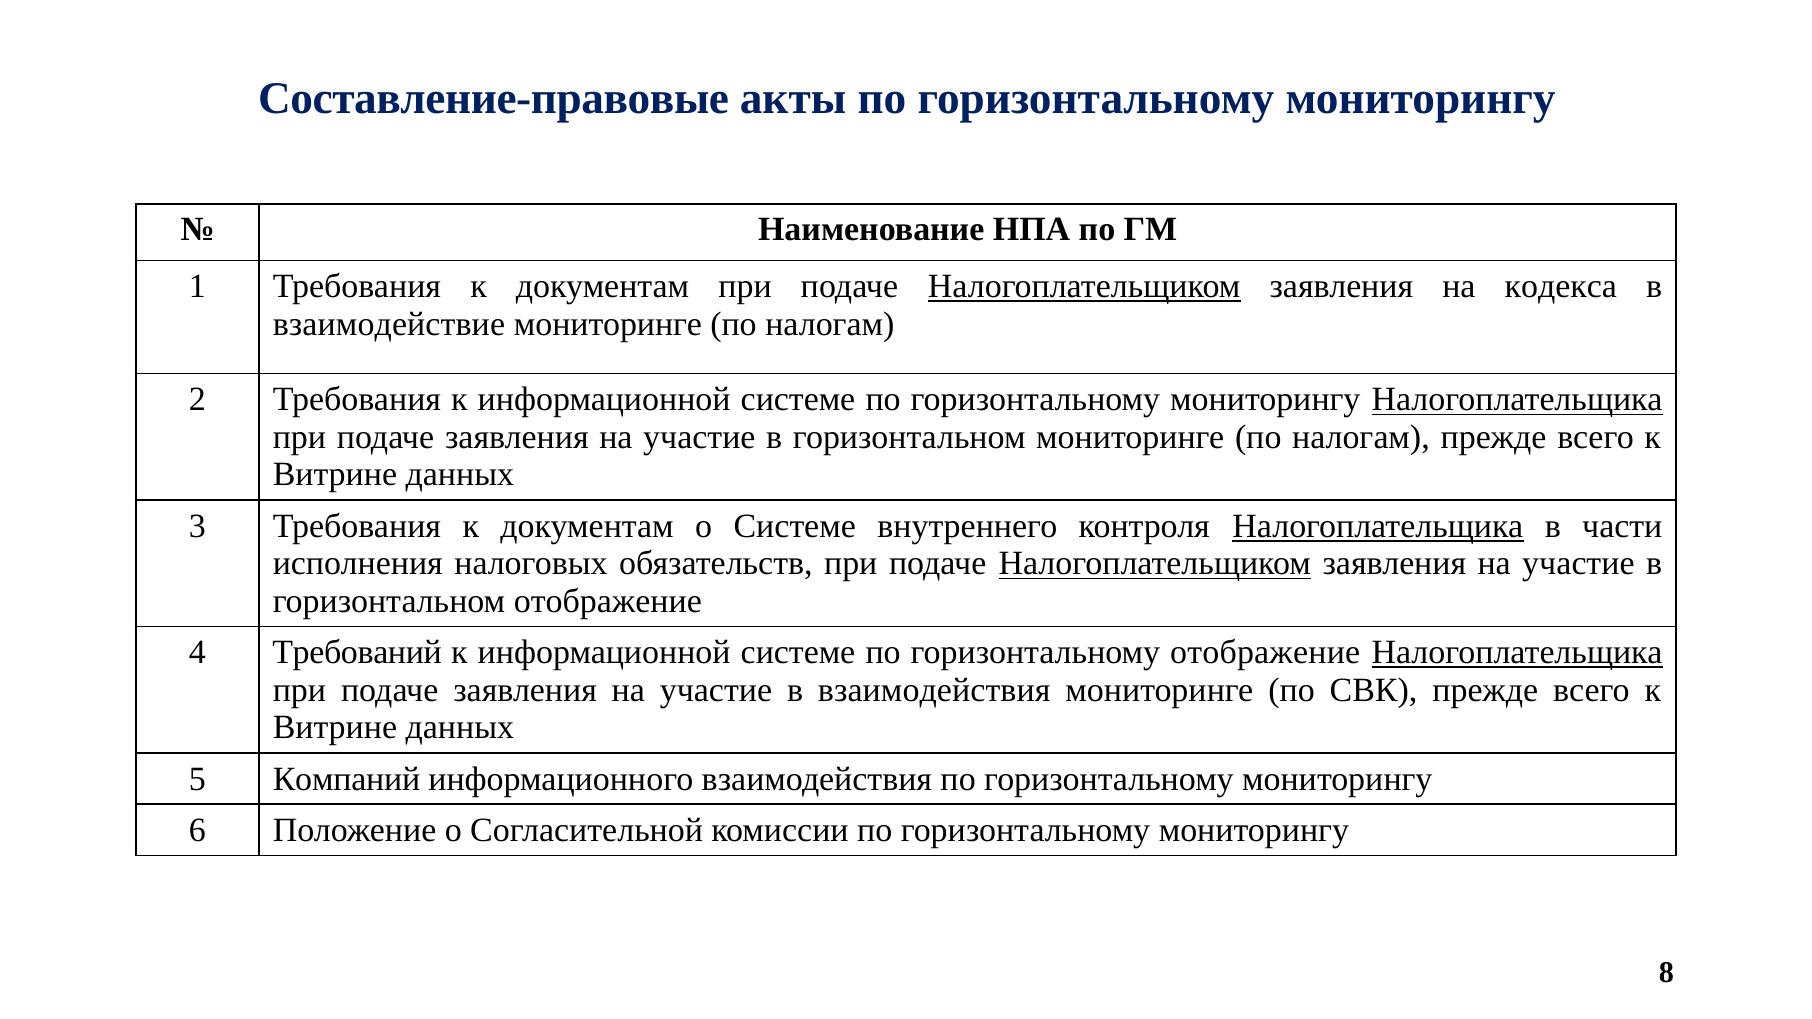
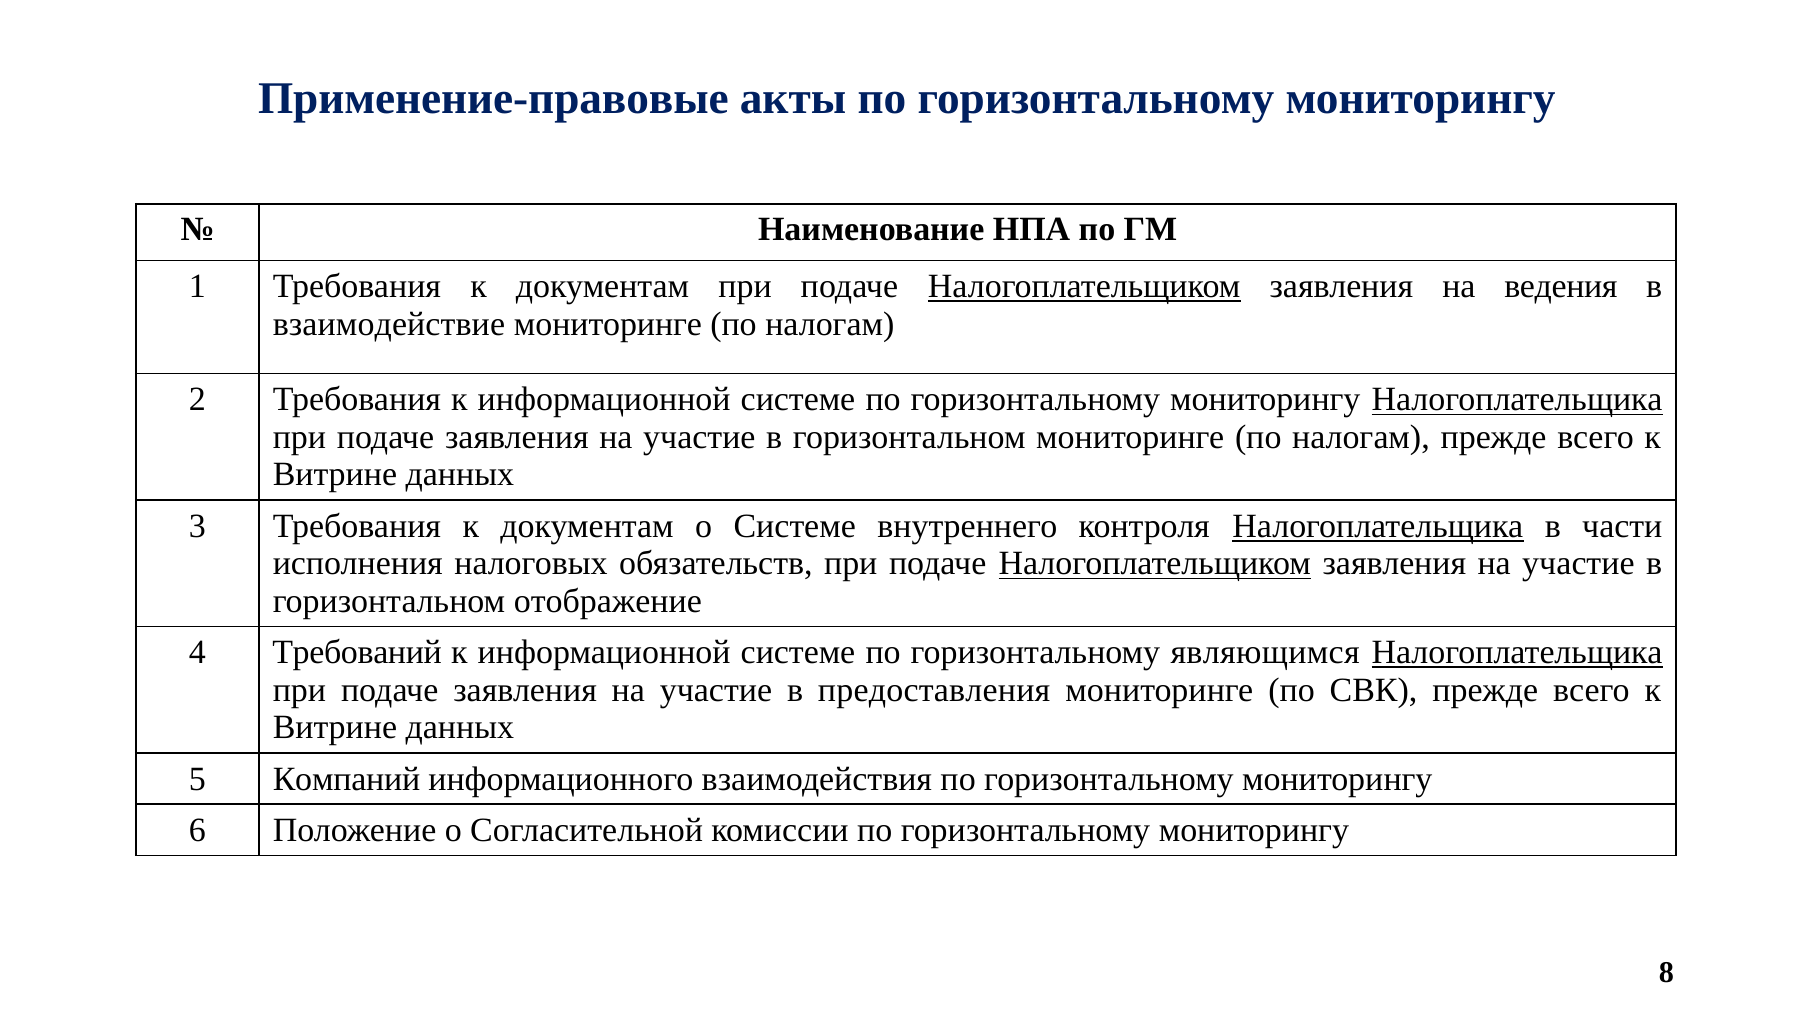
Составление-правовые: Составление-правовые -> Применение-правовые
кодекса: кодекса -> ведения
горизонтальному отображение: отображение -> являющимся
в взаимодействия: взаимодействия -> предоставления
